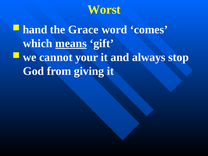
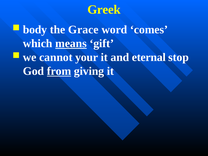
Worst: Worst -> Greek
hand: hand -> body
always: always -> eternal
from underline: none -> present
